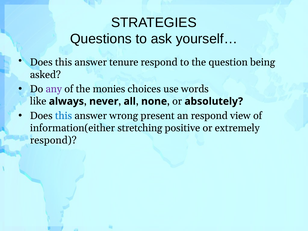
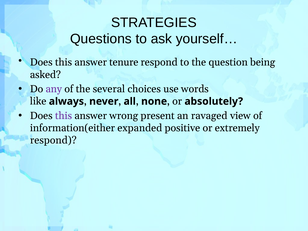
monies: monies -> several
this at (64, 116) colour: blue -> purple
an respond: respond -> ravaged
stretching: stretching -> expanded
